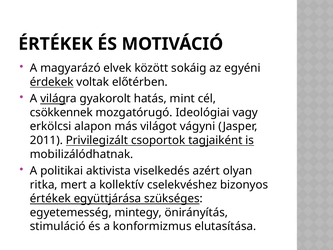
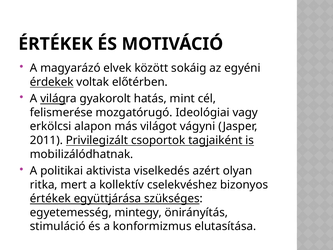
csökkennek: csökkennek -> felismerése
